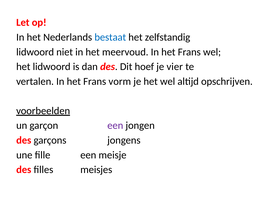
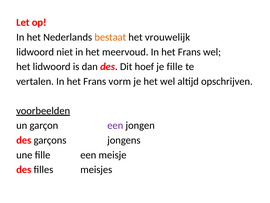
bestaat colour: blue -> orange
zelfstandig: zelfstandig -> vrouwelijk
je vier: vier -> fille
